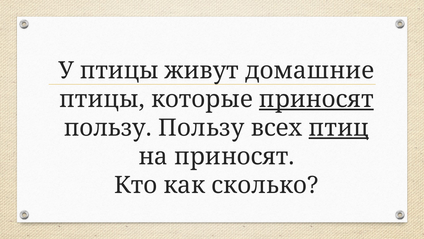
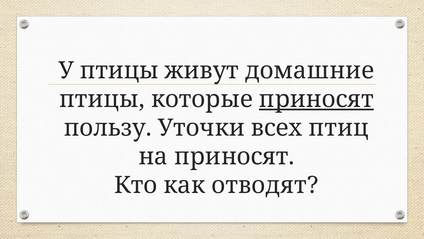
пользу Пользу: Пользу -> Уточки
птиц underline: present -> none
сколько: сколько -> отводят
